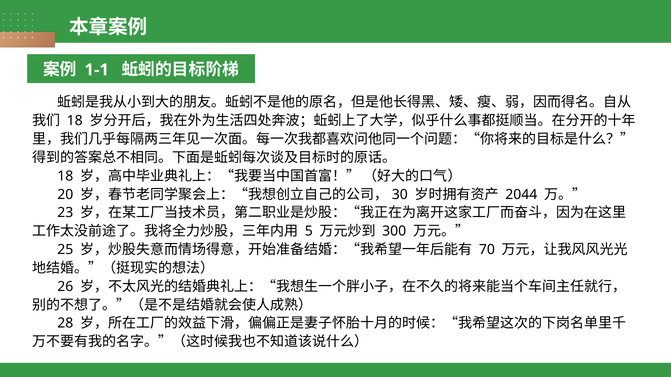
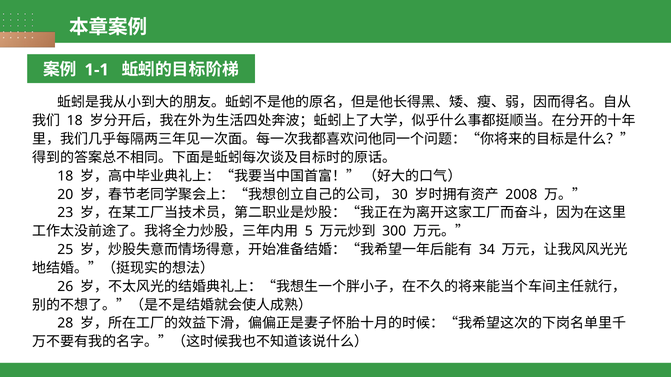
2044: 2044 -> 2008
70: 70 -> 34
